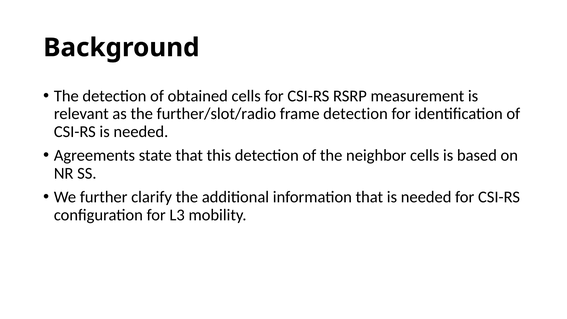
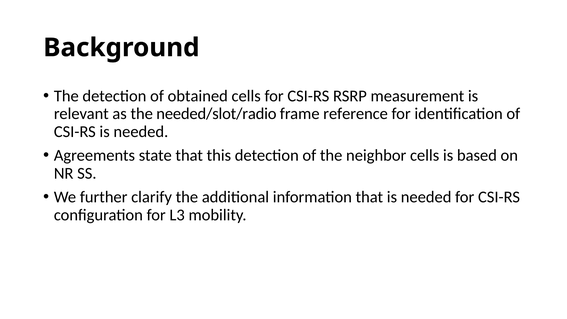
further/slot/radio: further/slot/radio -> needed/slot/radio
frame detection: detection -> reference
